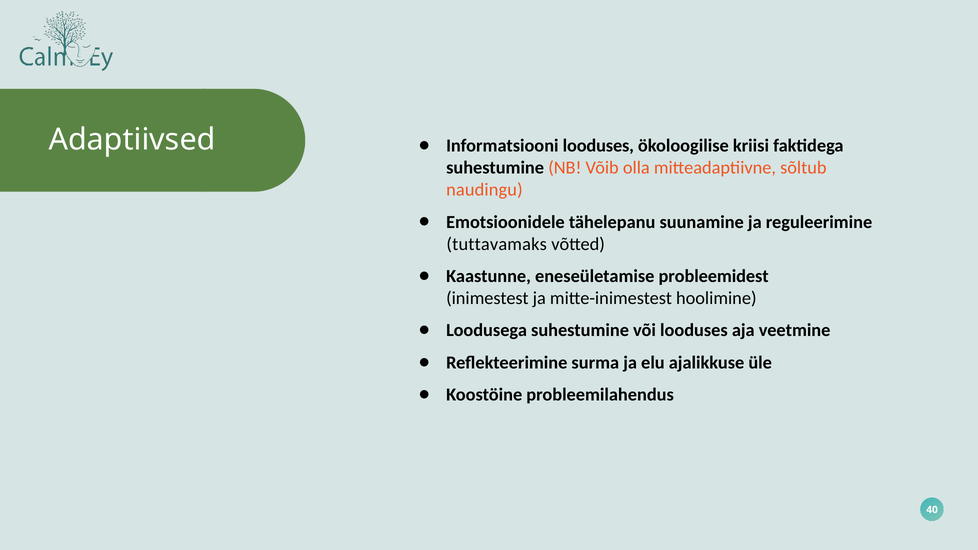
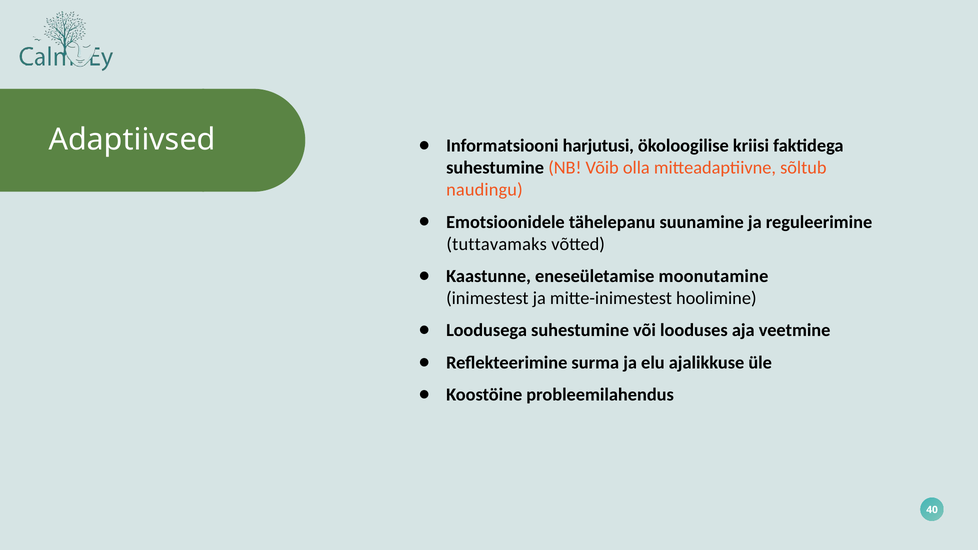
Informatsiooni looduses: looduses -> harjutusi
probleemidest: probleemidest -> moonutamine
